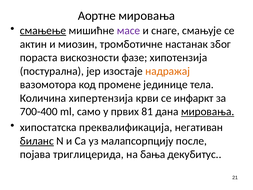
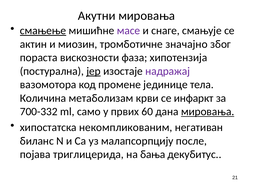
Аортне: Аортне -> Aкутни
настанак: настанак -> значајно
фазе: фазе -> фазa
јер underline: none -> present
надражај colour: orange -> purple
хипертензија: хипертензија -> метаболизам
700-400: 700-400 -> 700-332
81: 81 -> 60
преквалификација: преквалификација -> некомпликованим
биланс underline: present -> none
